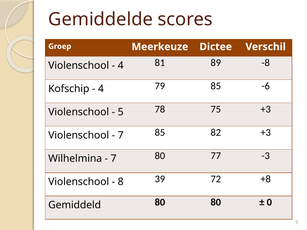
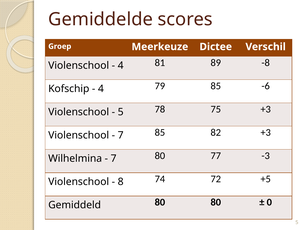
39: 39 -> 74
+8: +8 -> +5
